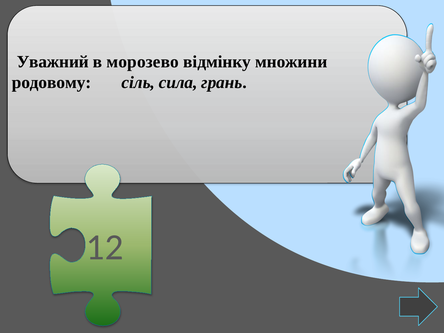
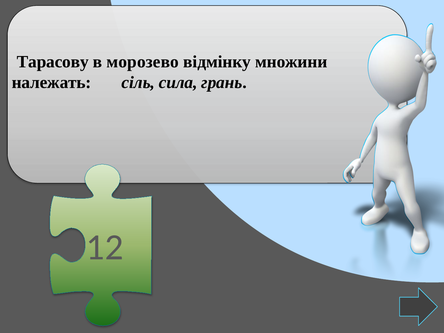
Уважний: Уважний -> Тарасову
родовому: родовому -> належать
